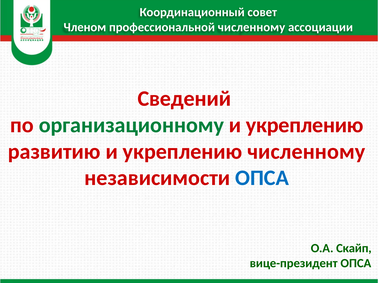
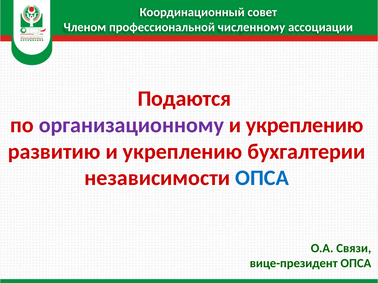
Сведений: Сведений -> Подаются
организационному colour: green -> purple
укреплению численному: численному -> бухгалтерии
Скайп: Скайп -> Связи
